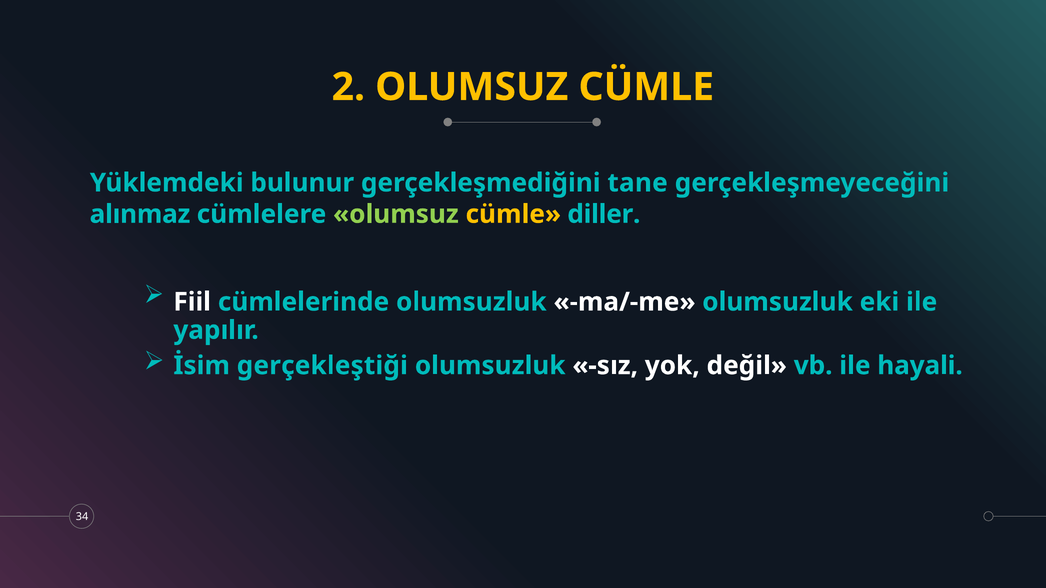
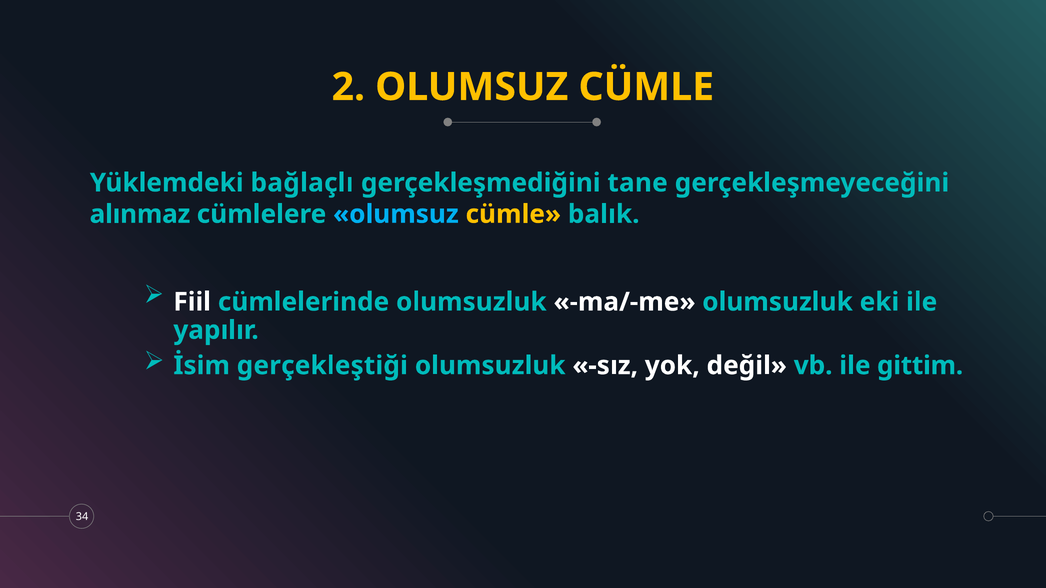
bulunur: bulunur -> bağlaçlı
olumsuz at (396, 214) colour: light green -> light blue
diller: diller -> balık
hayali: hayali -> gittim
